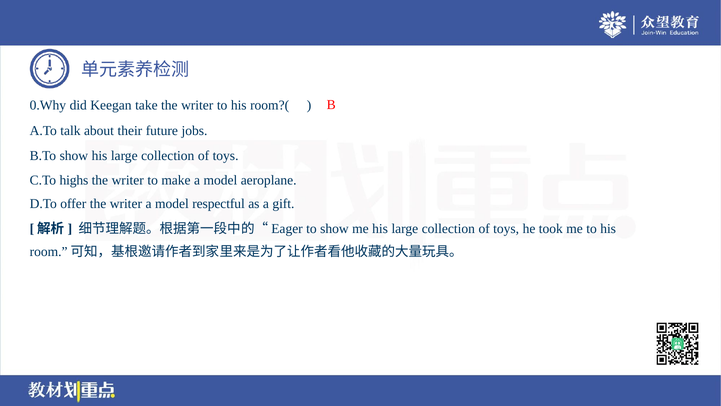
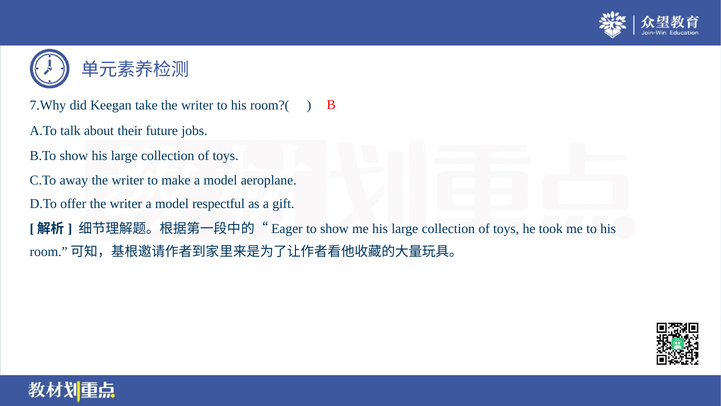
0.Why: 0.Why -> 7.Why
highs: highs -> away
